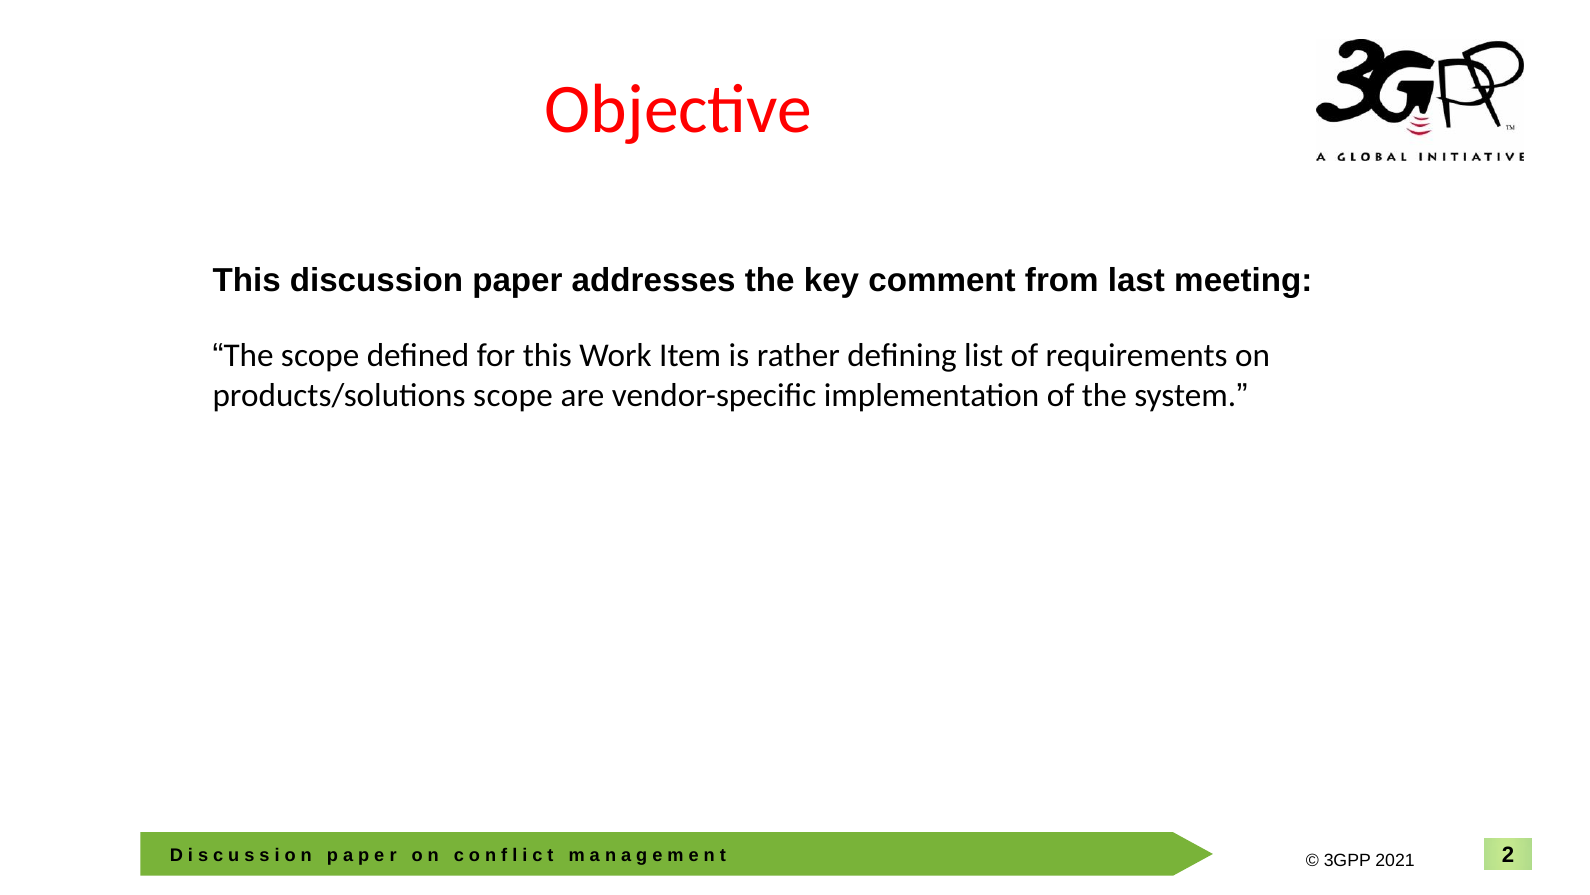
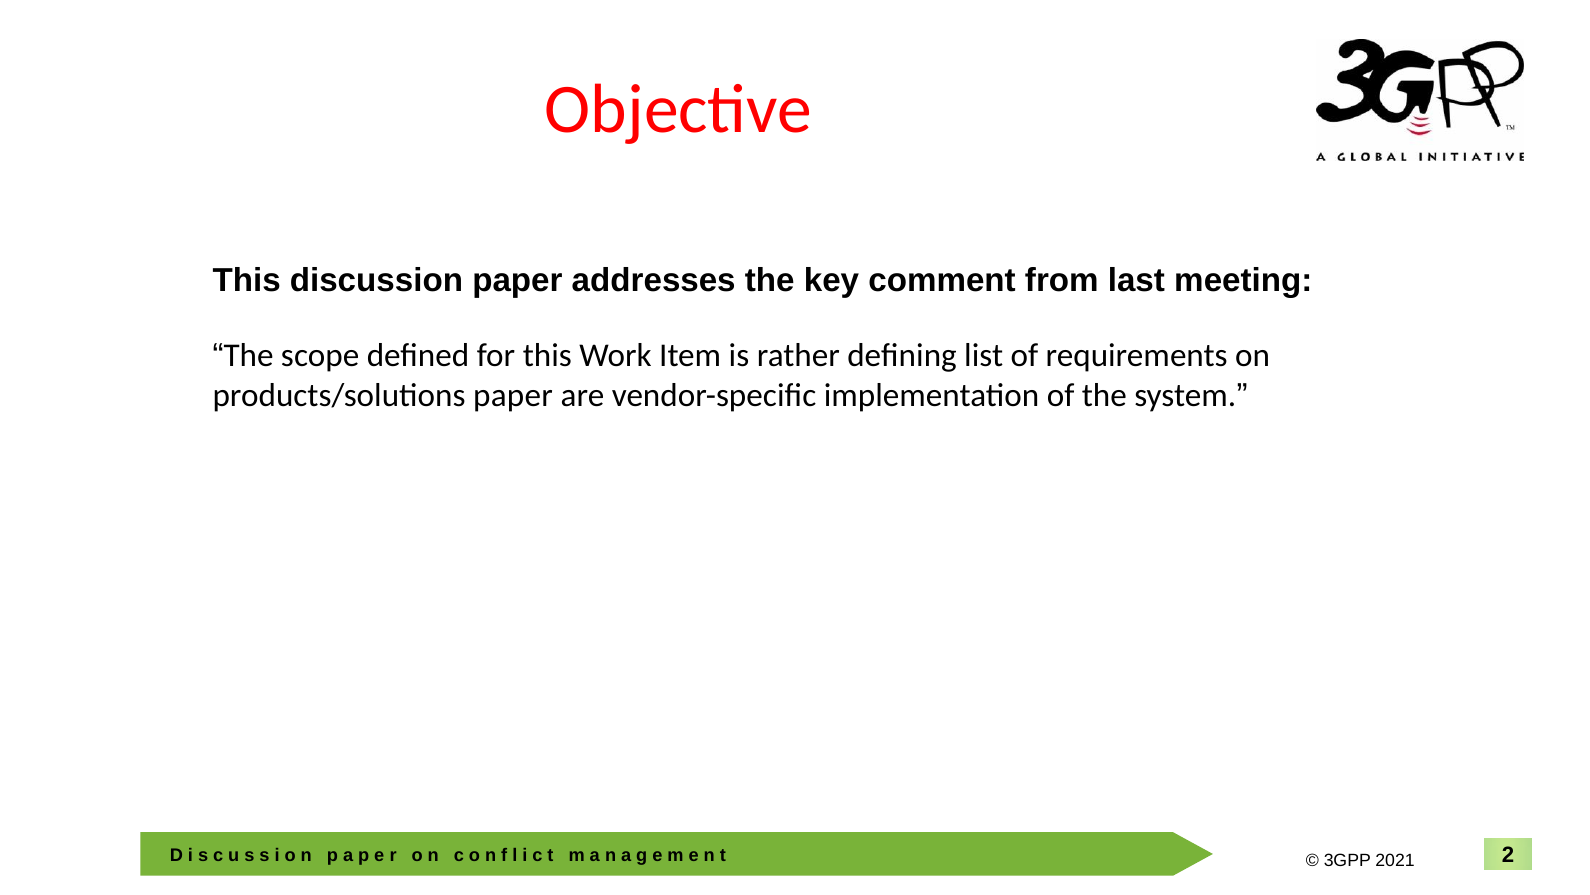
products/solutions scope: scope -> paper
